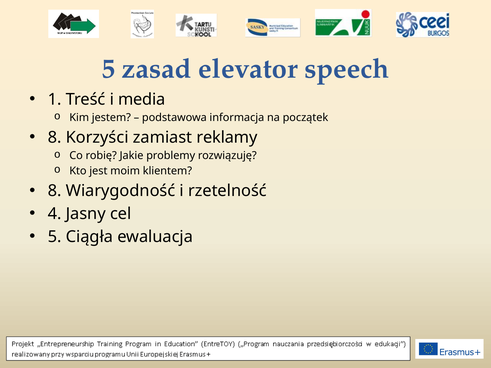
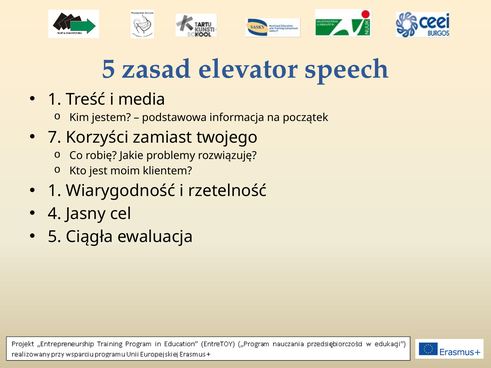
8 at (55, 138): 8 -> 7
reklamy: reklamy -> twojego
8 at (55, 191): 8 -> 1
